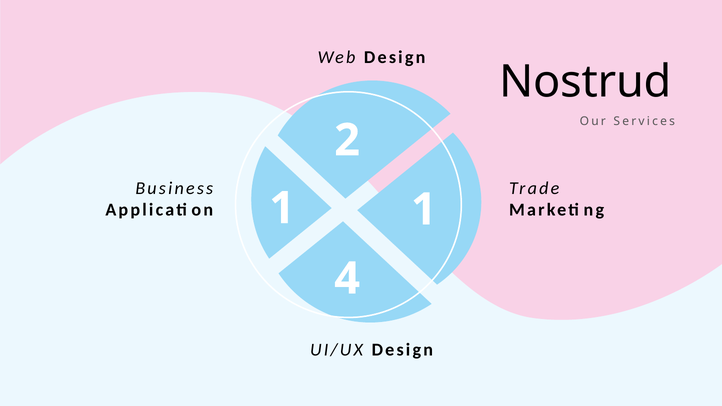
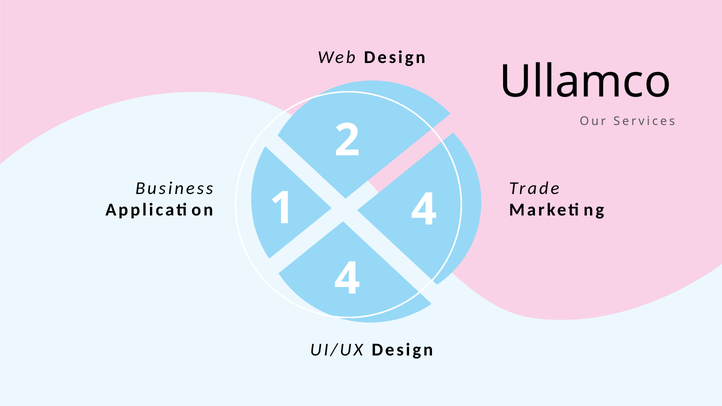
Nostrud: Nostrud -> Ullamco
1 1: 1 -> 4
